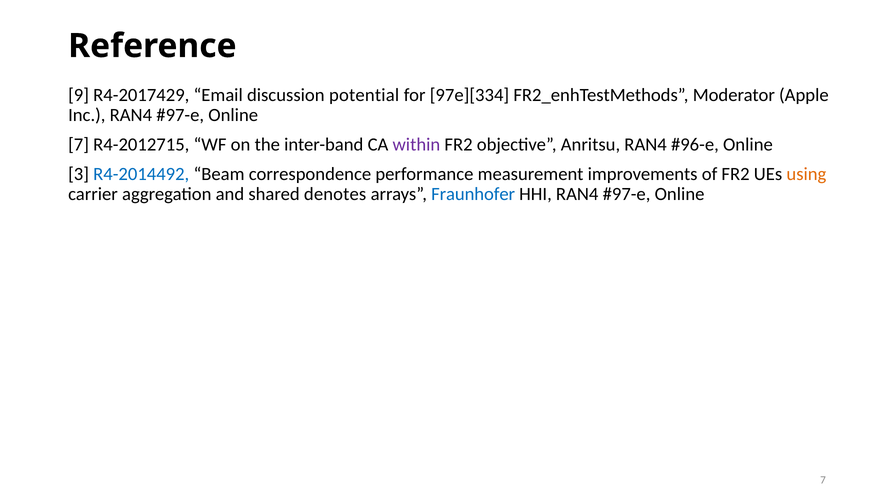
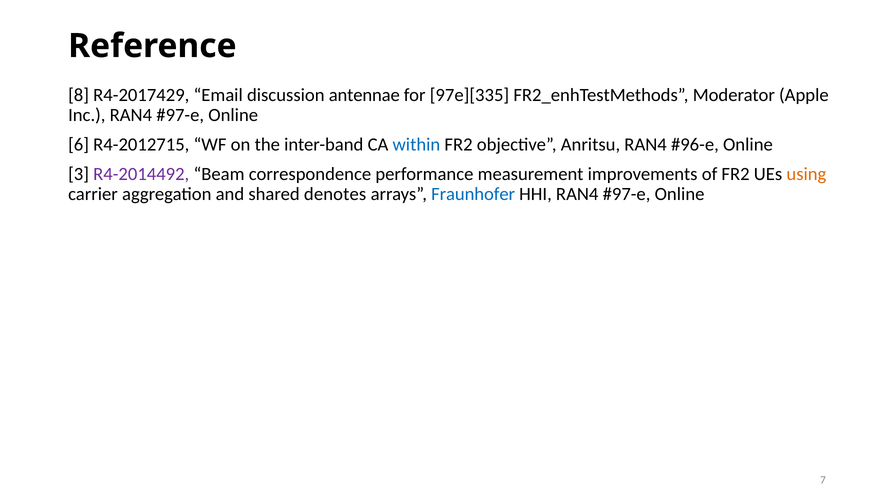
9: 9 -> 8
potential: potential -> antennae
97e][334: 97e][334 -> 97e][335
7 at (79, 144): 7 -> 6
within colour: purple -> blue
R4-2014492 colour: blue -> purple
